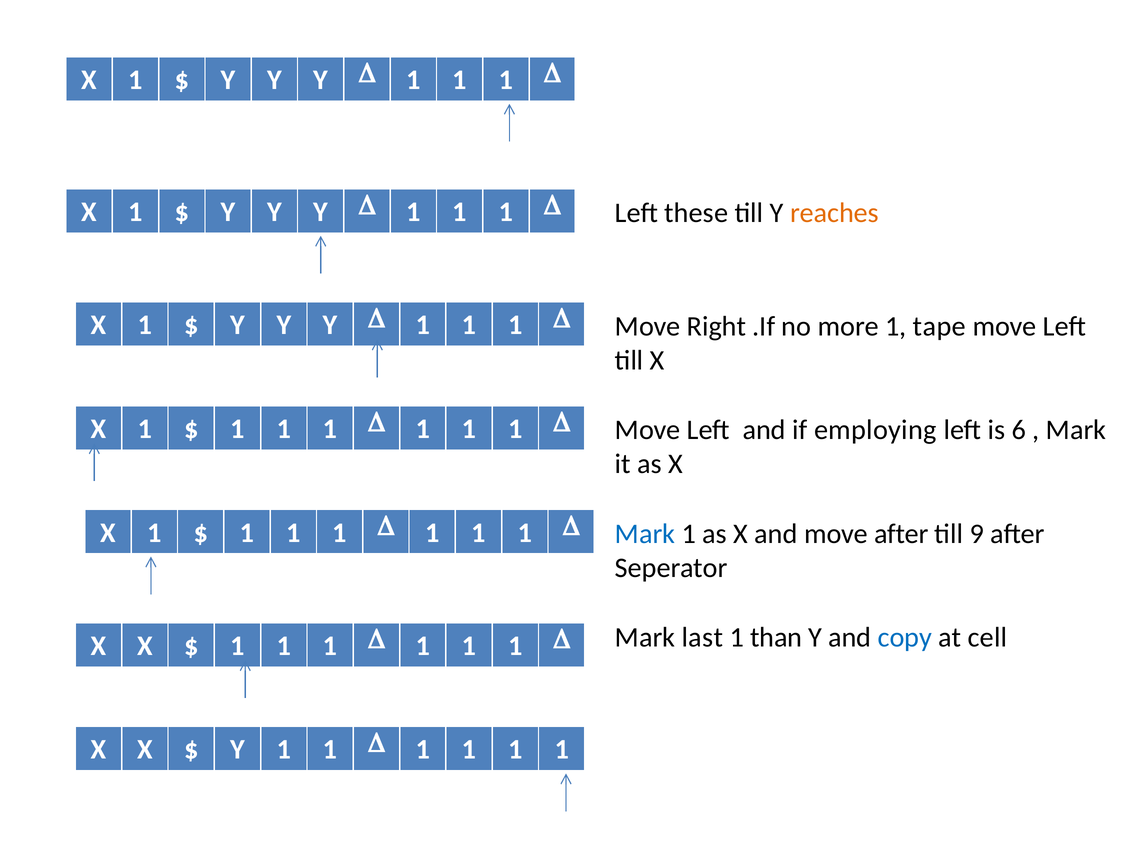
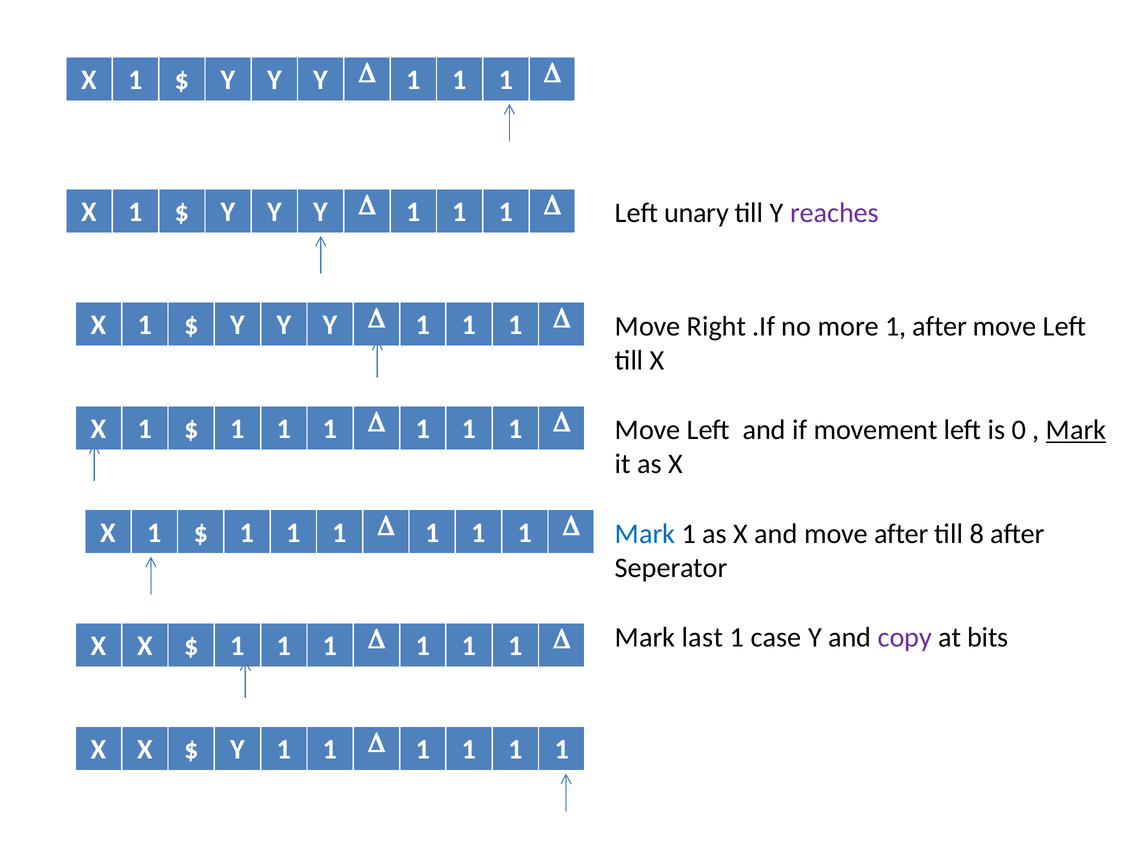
these: these -> unary
reaches colour: orange -> purple
1 tape: tape -> after
employing: employing -> movement
6: 6 -> 0
Mark at (1076, 430) underline: none -> present
9: 9 -> 8
than: than -> case
copy colour: blue -> purple
cell: cell -> bits
